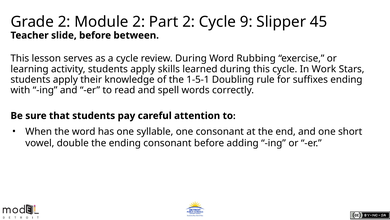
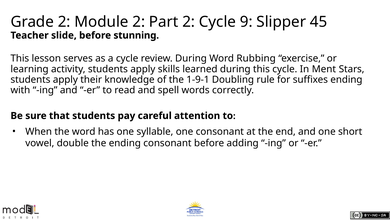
between: between -> stunning
Work: Work -> Ment
1-5-1: 1-5-1 -> 1-9-1
